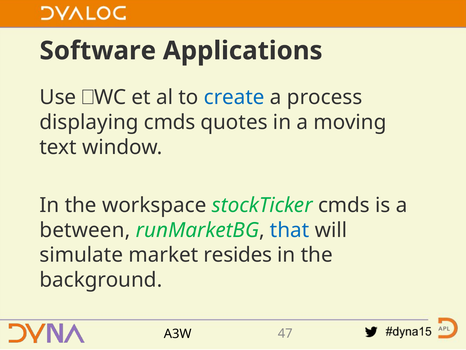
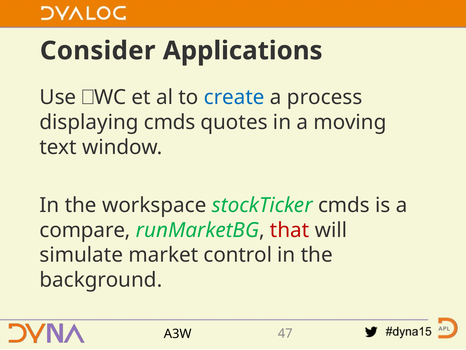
Software: Software -> Consider
between: between -> compare
that colour: blue -> red
resides: resides -> control
